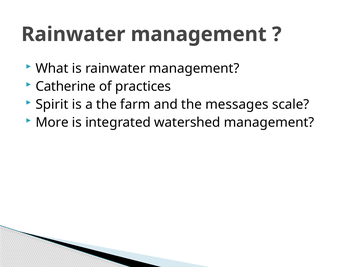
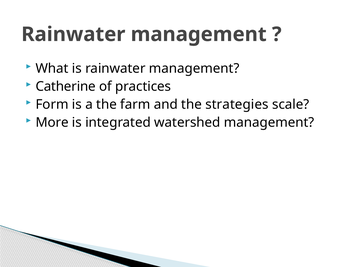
Spirit: Spirit -> Form
messages: messages -> strategies
